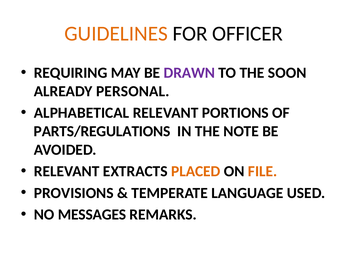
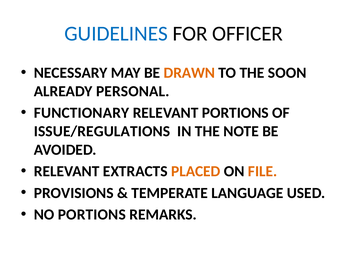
GUIDELINES colour: orange -> blue
REQUIRING: REQUIRING -> NECESSARY
DRAWN colour: purple -> orange
ALPHABETICAL: ALPHABETICAL -> FUNCTIONARY
PARTS/REGULATIONS: PARTS/REGULATIONS -> ISSUE/REGULATIONS
NO MESSAGES: MESSAGES -> PORTIONS
